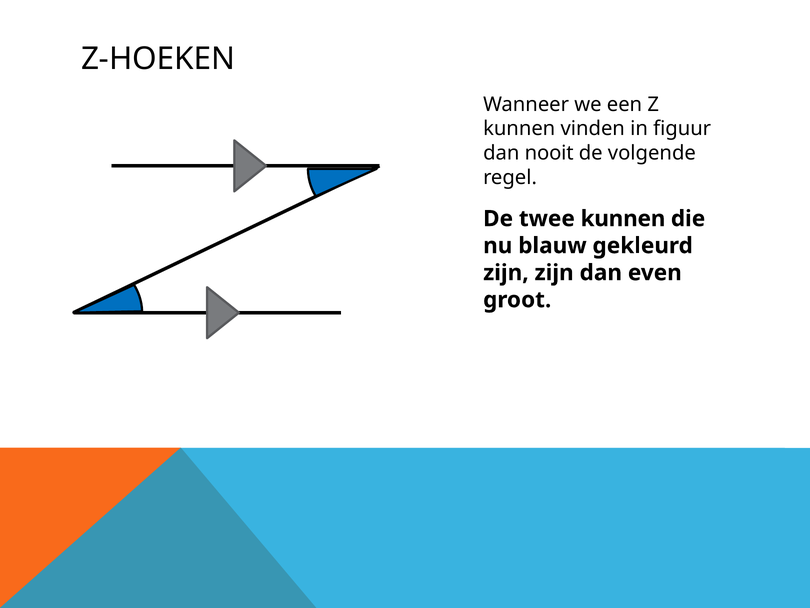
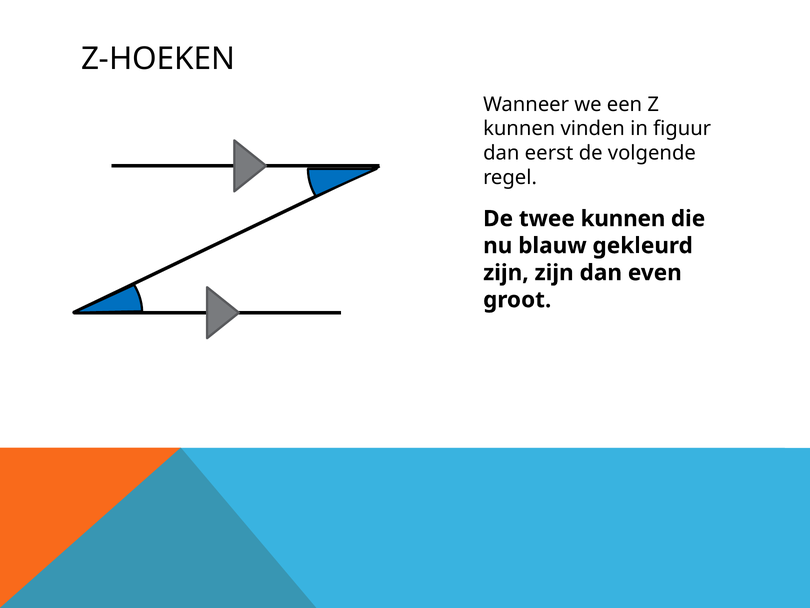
nooit: nooit -> eerst
